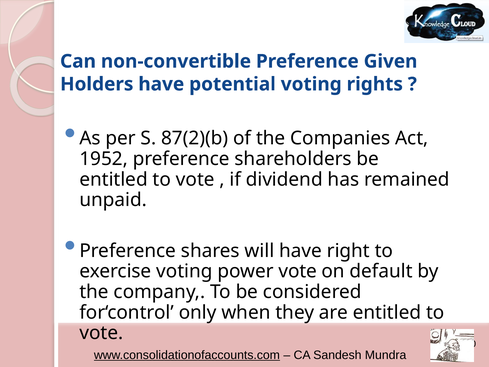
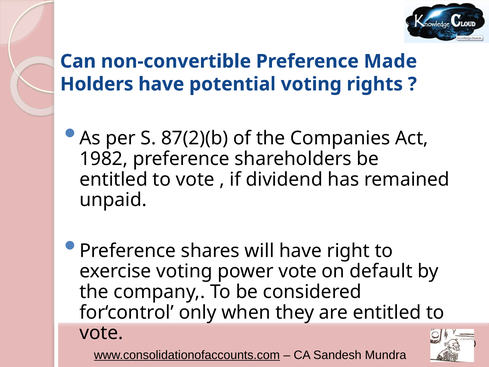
Given: Given -> Made
1952: 1952 -> 1982
